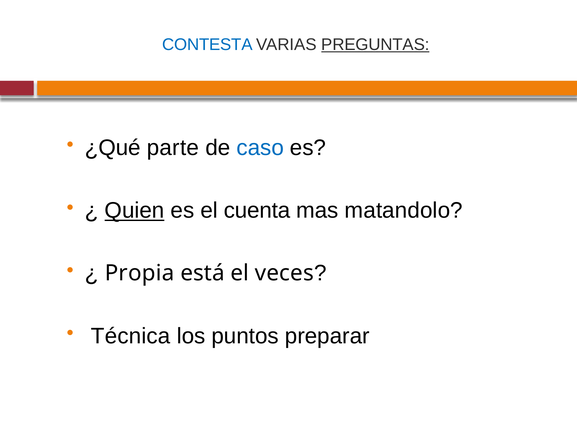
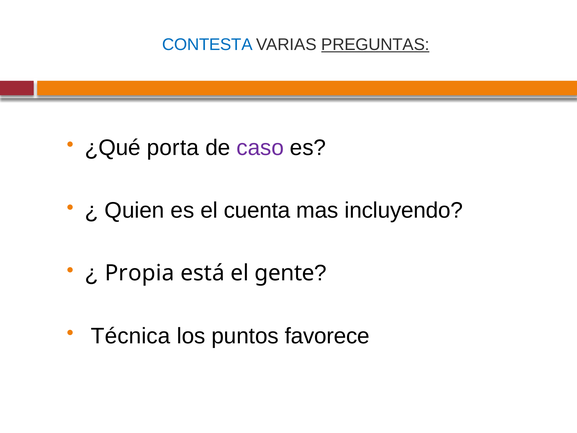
parte: parte -> porta
caso colour: blue -> purple
Quien underline: present -> none
matandolo: matandolo -> incluyendo
veces: veces -> gente
preparar: preparar -> favorece
